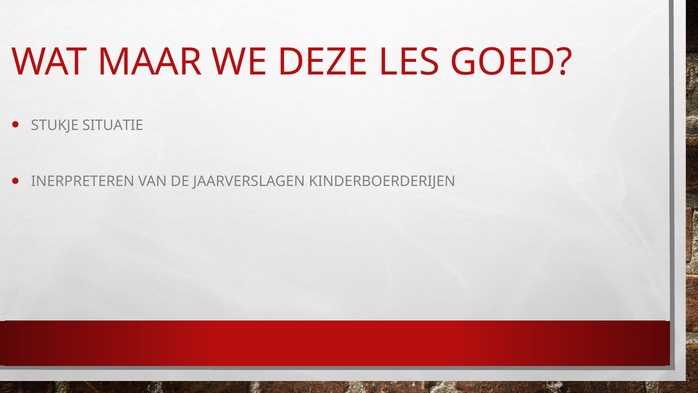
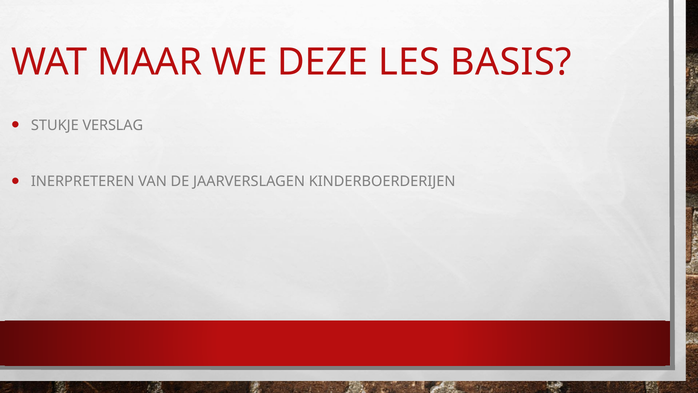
GOED: GOED -> BASIS
SITUATIE: SITUATIE -> VERSLAG
